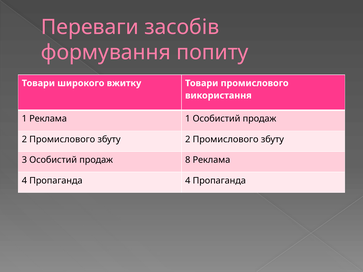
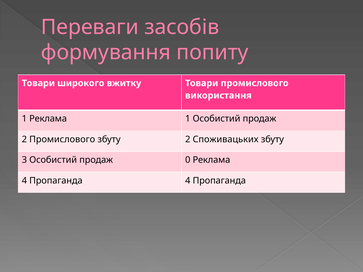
збуту 2 Промислового: Промислового -> Споживацьких
8: 8 -> 0
